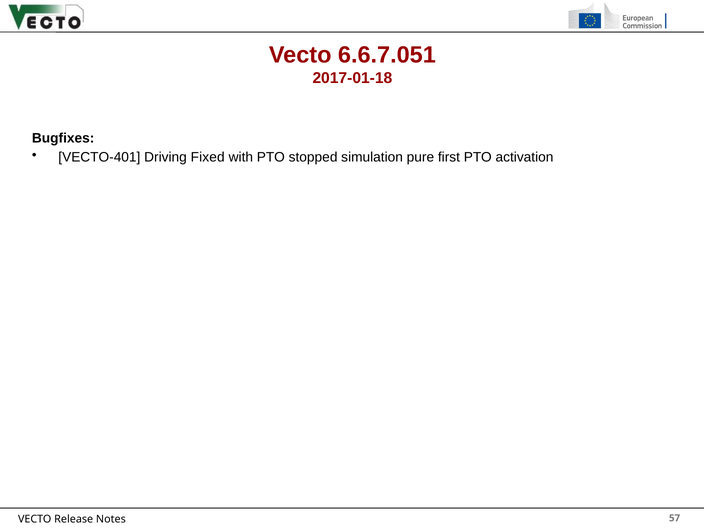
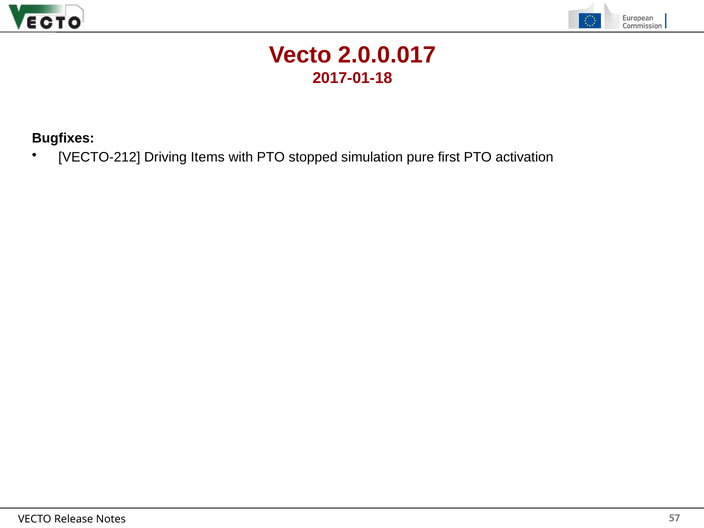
6.6.7.051: 6.6.7.051 -> 2.0.0.017
VECTO-401: VECTO-401 -> VECTO-212
Fixed: Fixed -> Items
